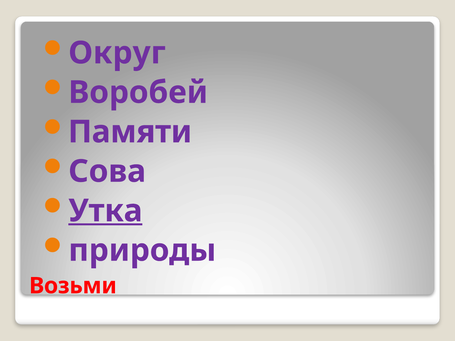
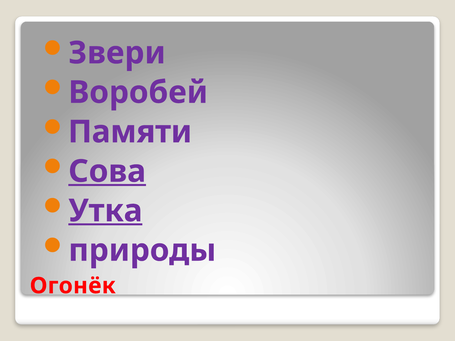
Округ: Округ -> Звери
Сова underline: none -> present
Возьми: Возьми -> Огонёк
